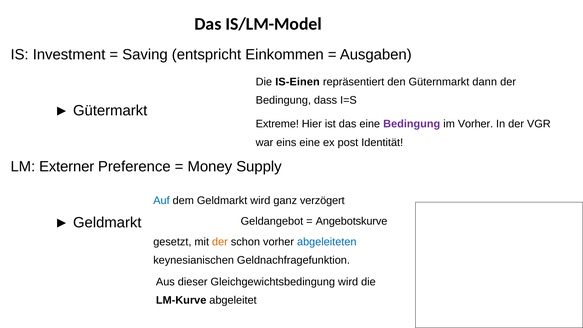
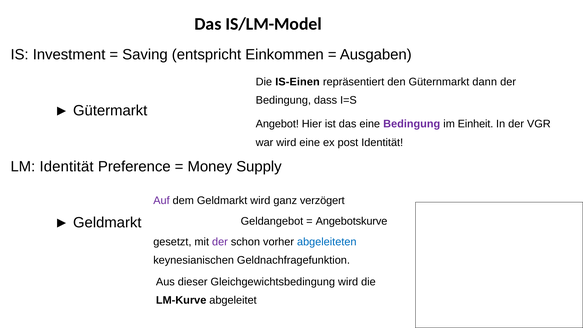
Extreme: Extreme -> Angebot
im Vorher: Vorher -> Einheit
war eins: eins -> wird
LM Externer: Externer -> Identität
Auf colour: blue -> purple
der at (220, 242) colour: orange -> purple
